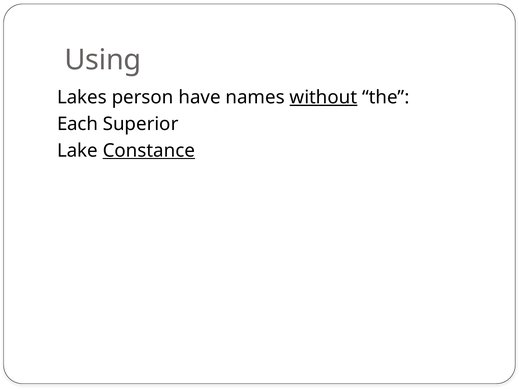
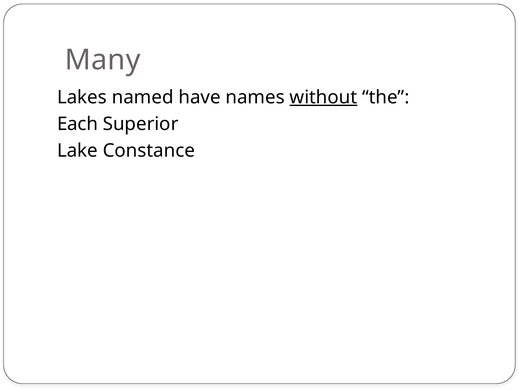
Using: Using -> Many
person: person -> named
Constance underline: present -> none
